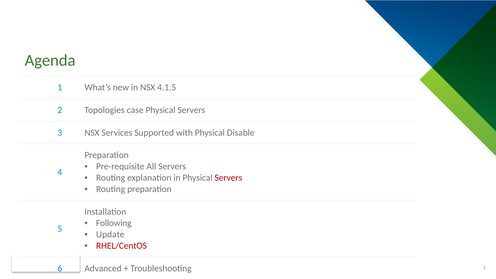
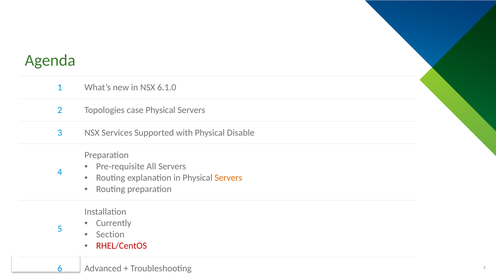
4.1.5: 4.1.5 -> 6.1.0
Servers at (228, 178) colour: red -> orange
Following: Following -> Currently
Update: Update -> Section
